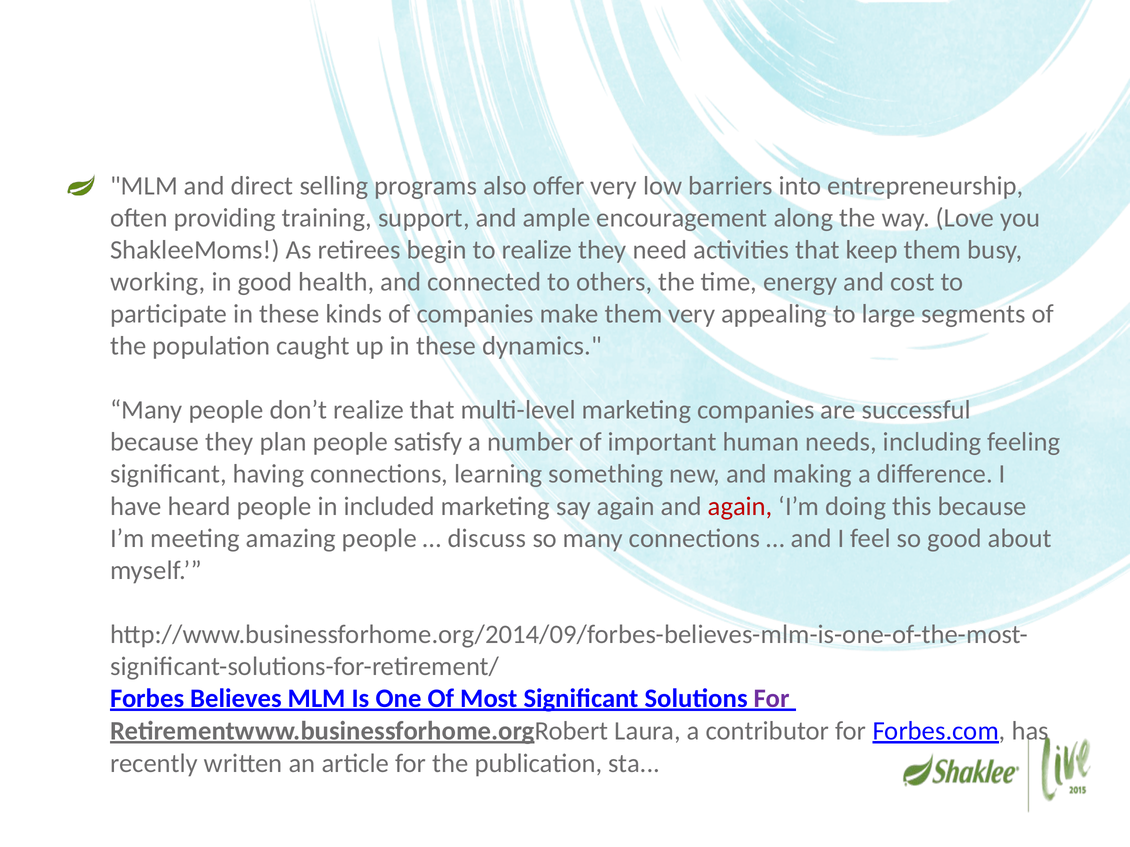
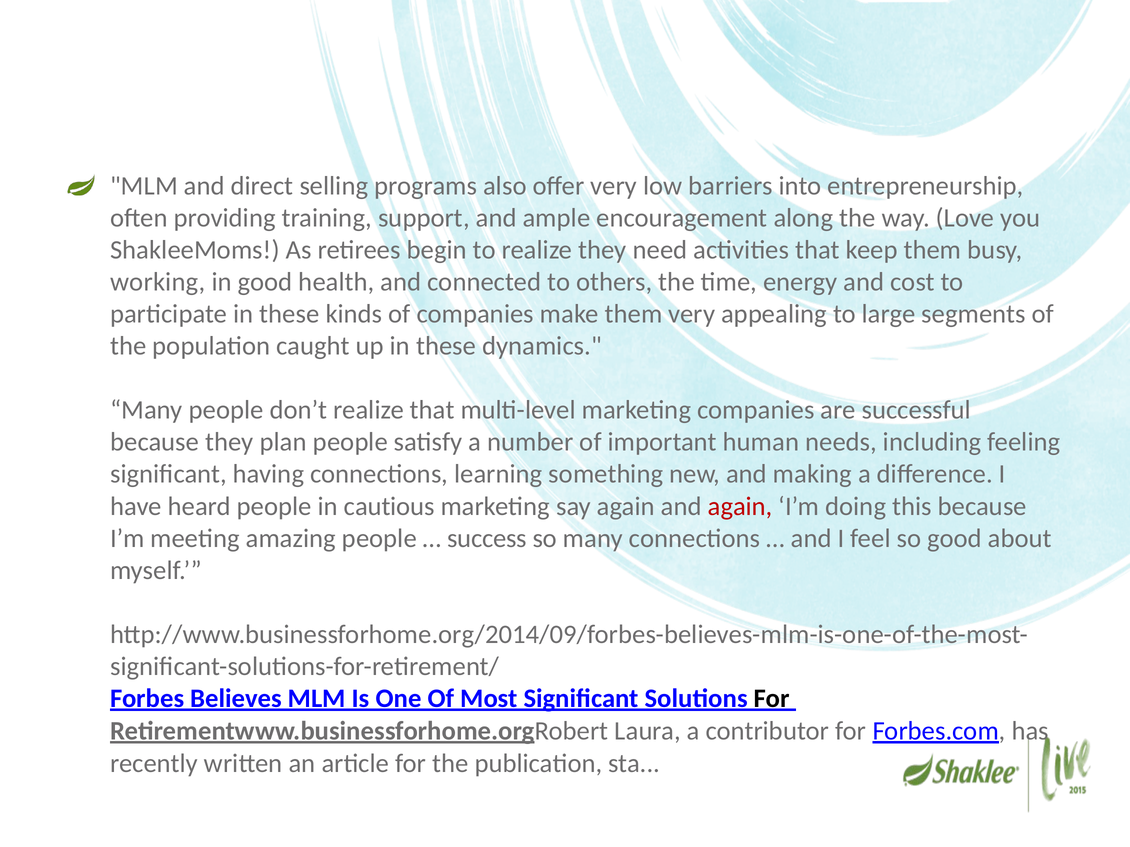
included: included -> cautious
discuss: discuss -> success
For at (772, 699) colour: purple -> black
